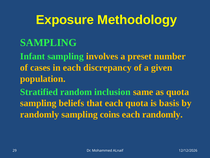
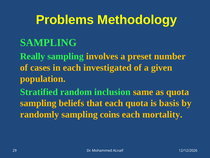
Exposure: Exposure -> Problems
Infant: Infant -> Really
discrepancy: discrepancy -> investigated
each randomly: randomly -> mortality
